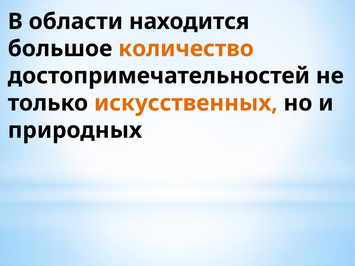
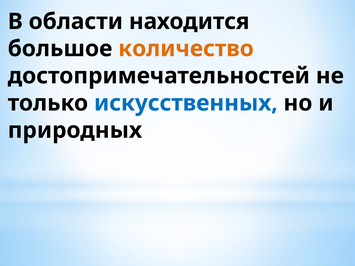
искусственных colour: orange -> blue
